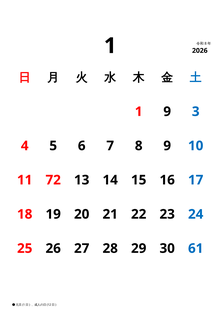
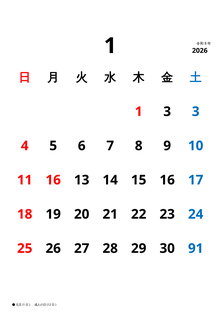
1 9: 9 -> 3
11 72: 72 -> 16
61: 61 -> 91
